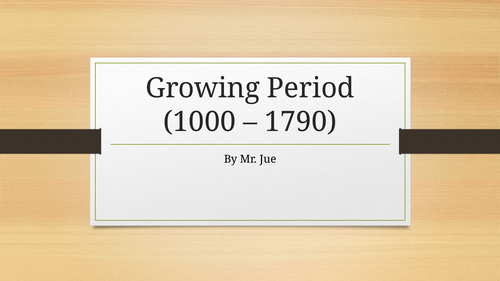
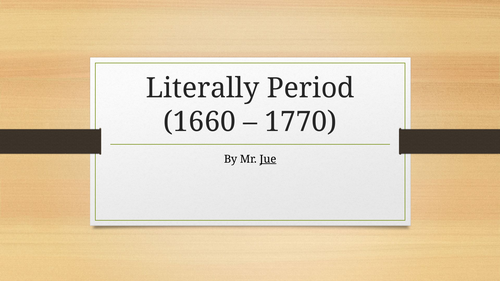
Growing: Growing -> Literally
1000: 1000 -> 1660
1790: 1790 -> 1770
Jue underline: none -> present
